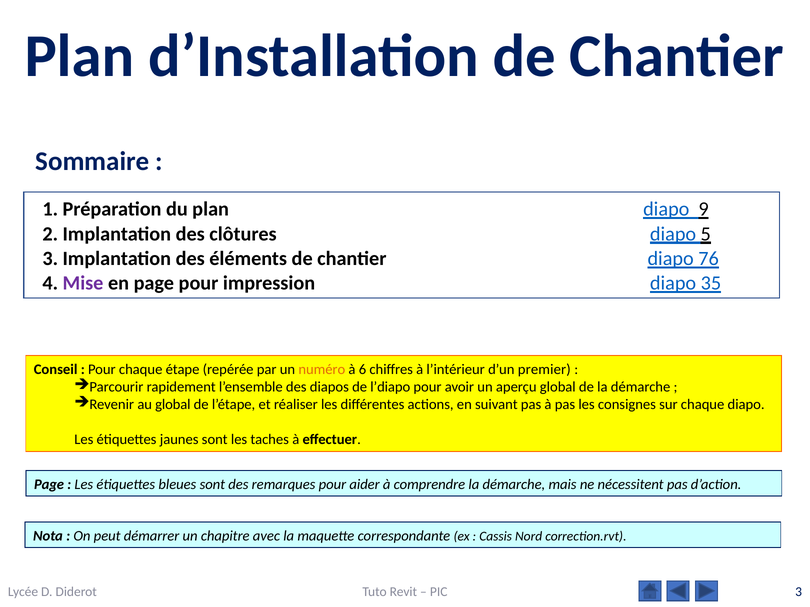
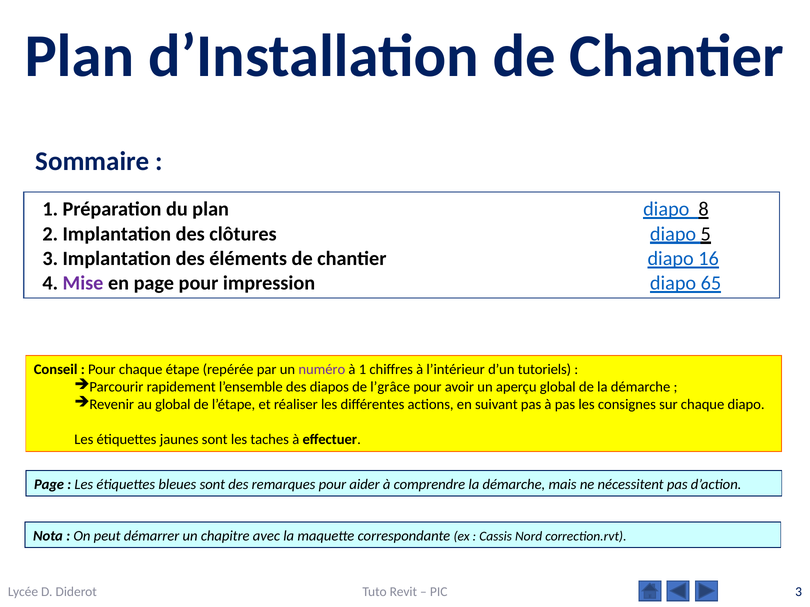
9: 9 -> 8
76: 76 -> 16
35: 35 -> 65
numéro colour: orange -> purple
à 6: 6 -> 1
premier: premier -> tutoriels
l’diapo: l’diapo -> l’grâce
